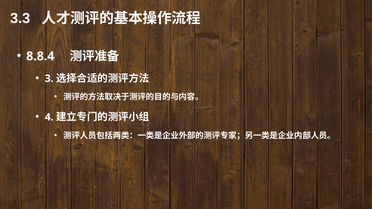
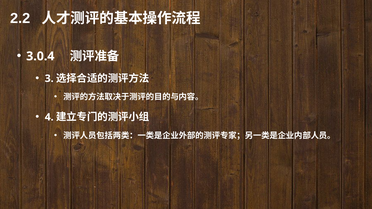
3.3: 3.3 -> 2.2
8.8.4: 8.8.4 -> 3.0.4
